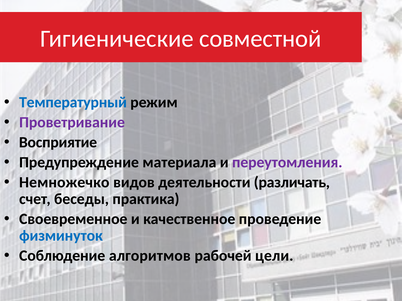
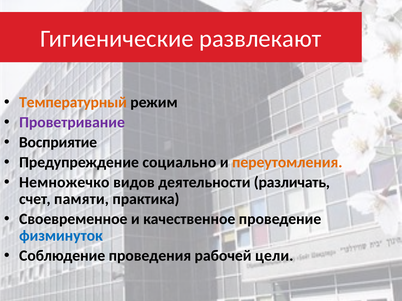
совместной: совместной -> развлекают
Температурный colour: blue -> orange
материала: материала -> социально
переутомления colour: purple -> orange
беседы: беседы -> памяти
алгоритмов: алгоритмов -> проведения
